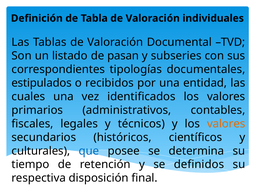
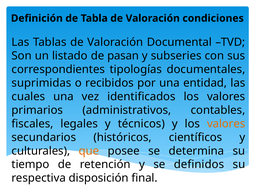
individuales: individuales -> condiciones
estipulados: estipulados -> suprimidas
que colour: blue -> orange
